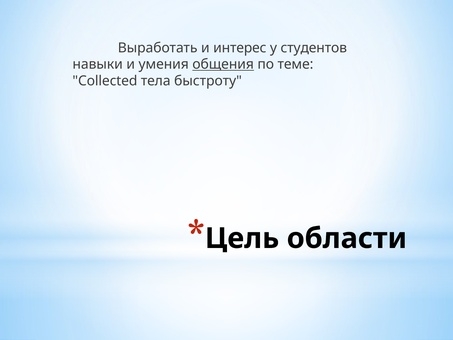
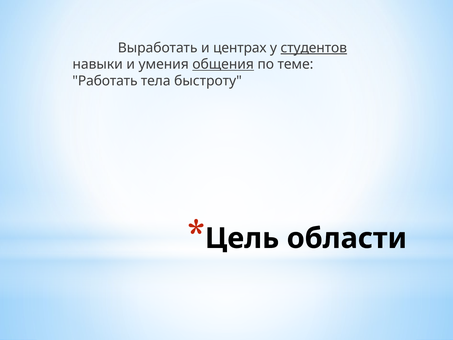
интерес: интерес -> центрах
студентов underline: none -> present
Collected: Collected -> Работать
